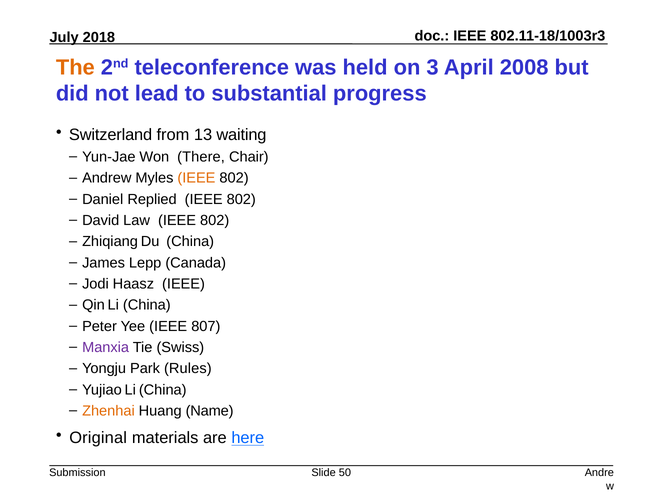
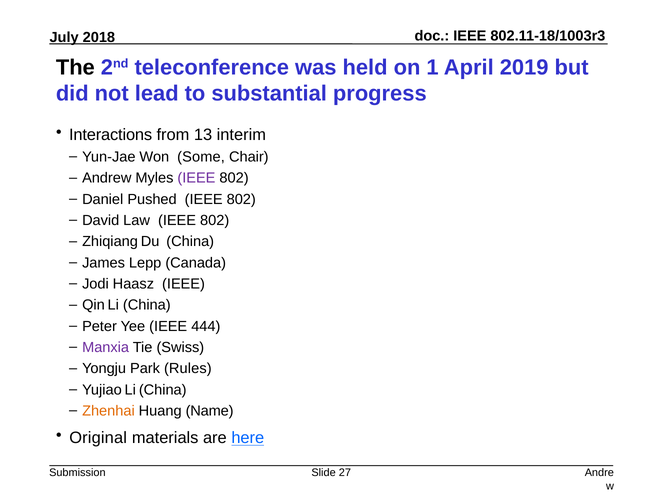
The colour: orange -> black
3: 3 -> 1
2008: 2008 -> 2019
Switzerland: Switzerland -> Interactions
waiting: waiting -> interim
There: There -> Some
IEEE at (196, 178) colour: orange -> purple
Replied: Replied -> Pushed
807: 807 -> 444
50: 50 -> 27
